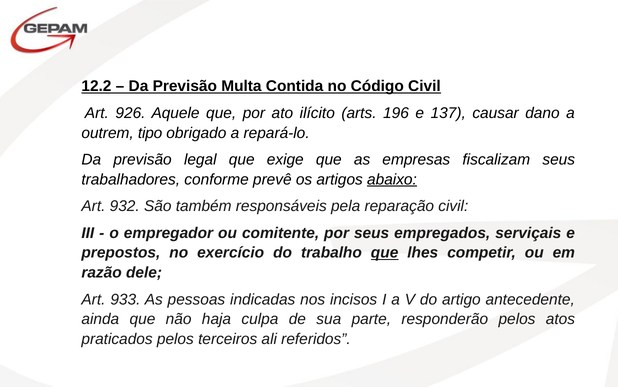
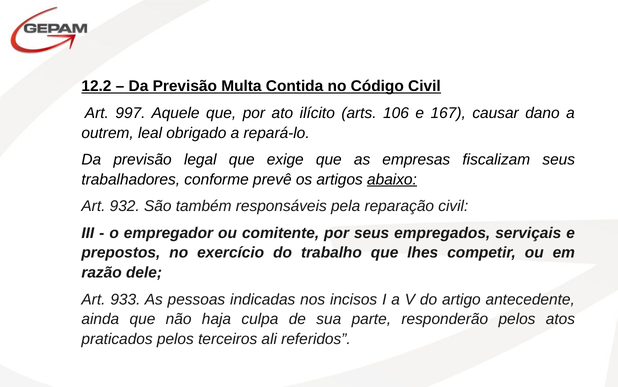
926: 926 -> 997
196: 196 -> 106
137: 137 -> 167
tipo: tipo -> leal
que at (385, 252) underline: present -> none
